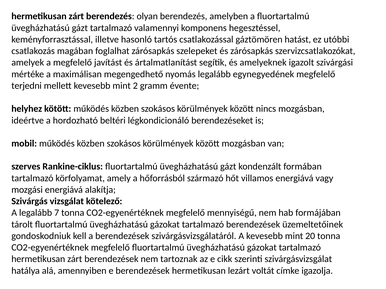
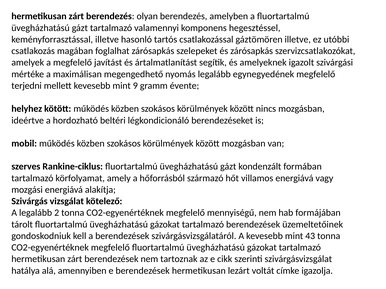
gáztömören hatást: hatást -> illetve
2: 2 -> 9
7: 7 -> 2
20: 20 -> 43
